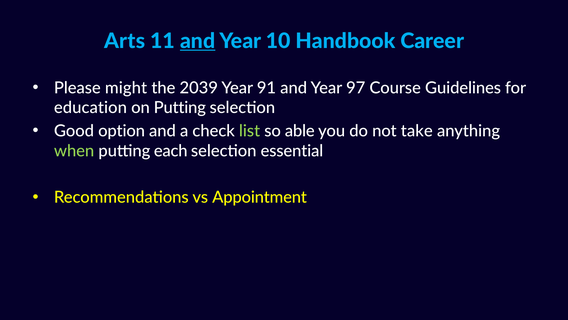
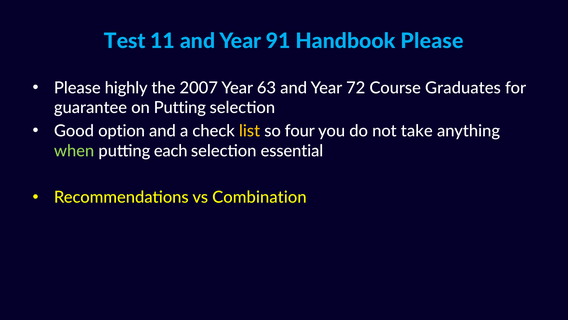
Arts: Arts -> Test
and at (198, 41) underline: present -> none
10: 10 -> 91
Handbook Career: Career -> Please
might: might -> highly
2039: 2039 -> 2007
91: 91 -> 63
97: 97 -> 72
Guidelines: Guidelines -> Graduates
education: education -> guarantee
list colour: light green -> yellow
able: able -> four
Appointment: Appointment -> Combination
